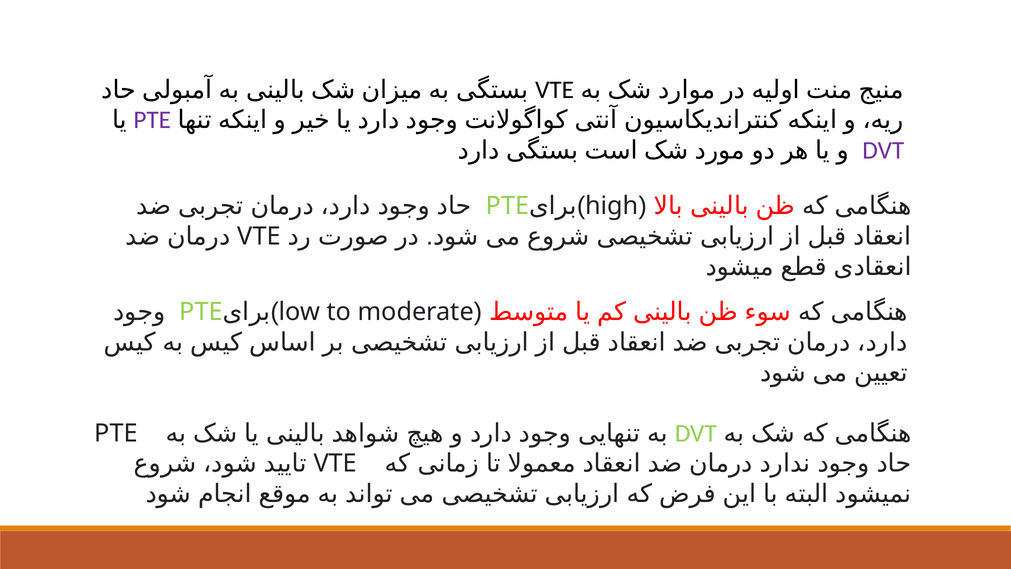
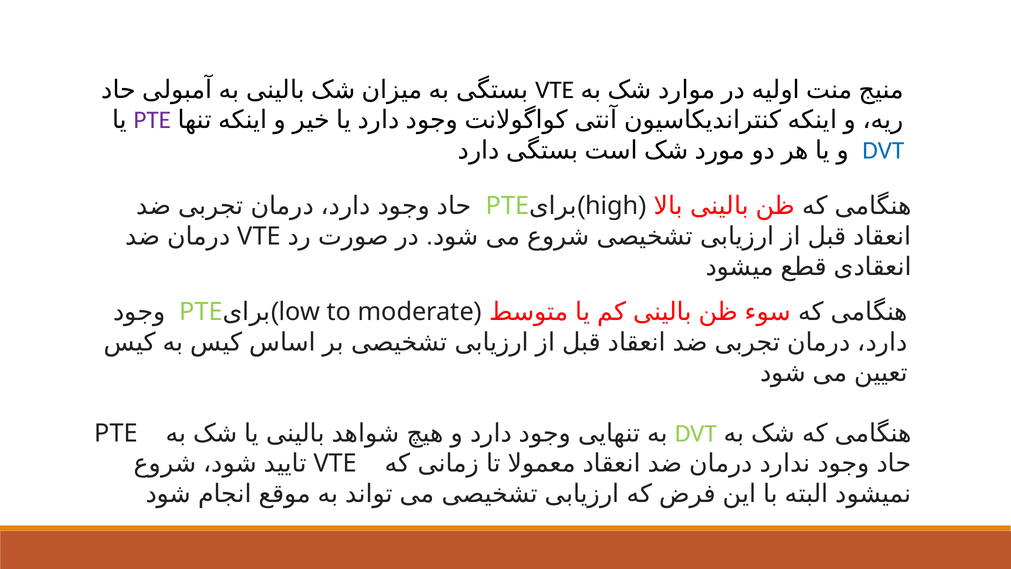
DVT at (883, 150) colour: purple -> blue
